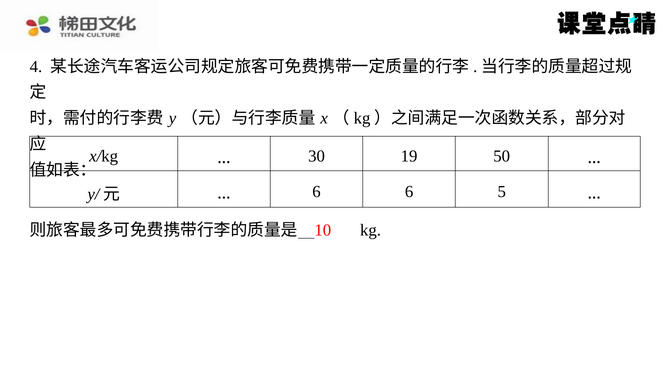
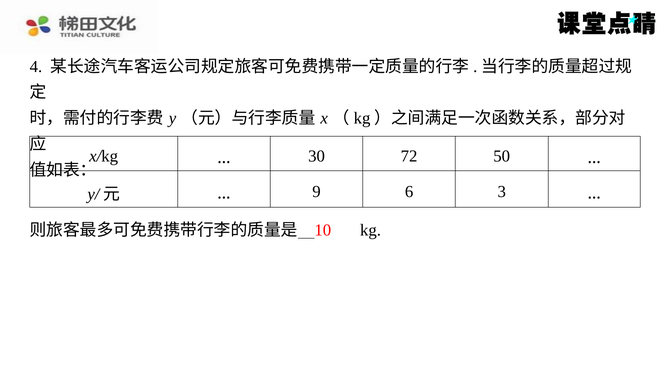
19: 19 -> 72
6 at (317, 192): 6 -> 9
5: 5 -> 3
